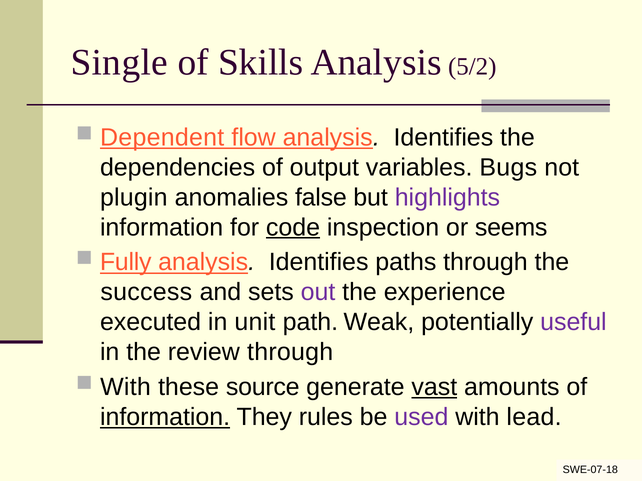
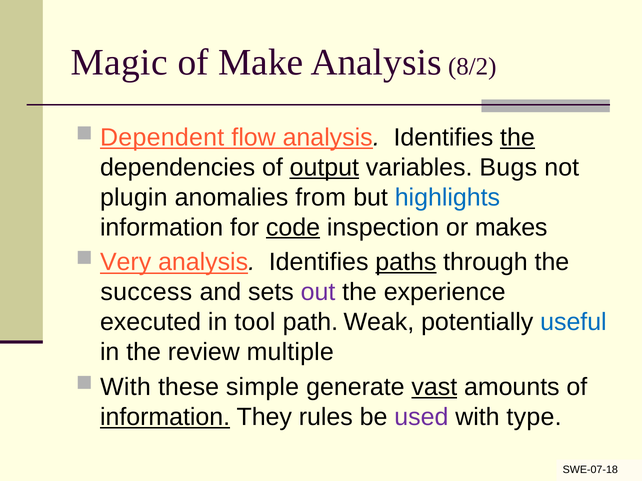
Single: Single -> Magic
Skills: Skills -> Make
5/2: 5/2 -> 8/2
the at (517, 138) underline: none -> present
output underline: none -> present
false: false -> from
highlights colour: purple -> blue
seems: seems -> makes
Fully: Fully -> Very
paths underline: none -> present
unit: unit -> tool
useful colour: purple -> blue
review through: through -> multiple
source: source -> simple
lead: lead -> type
